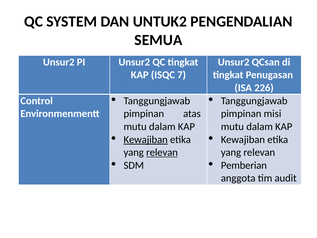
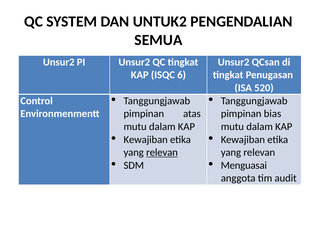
7: 7 -> 6
226: 226 -> 520
misi: misi -> bias
Kewajiban at (146, 139) underline: present -> none
Pemberian: Pemberian -> Menguasai
